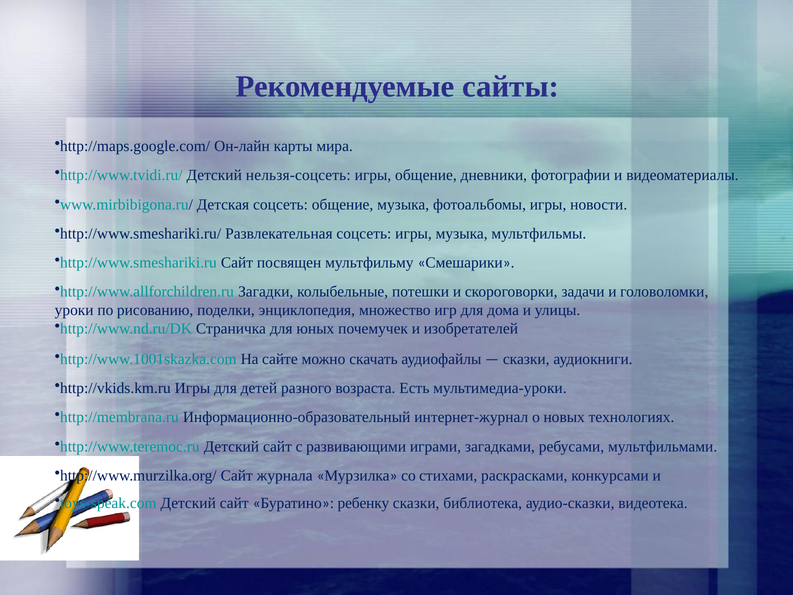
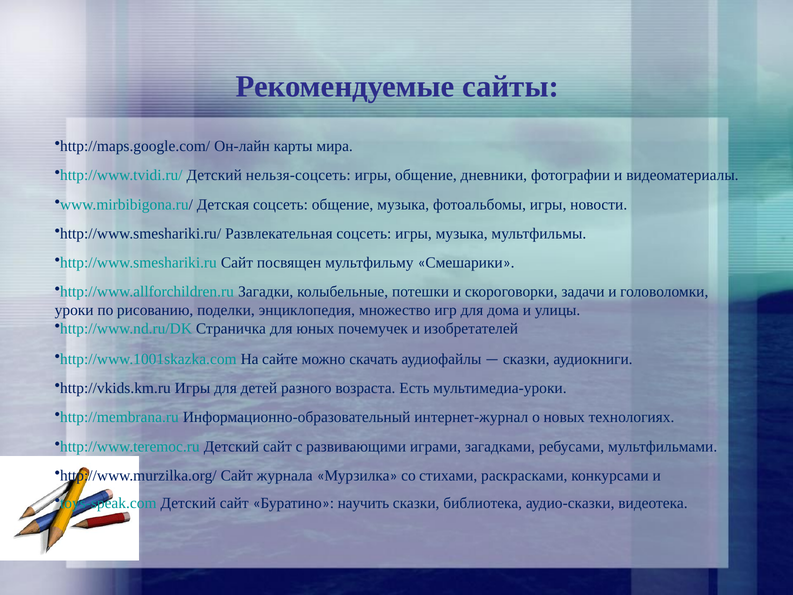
ребенку: ребенку -> научить
